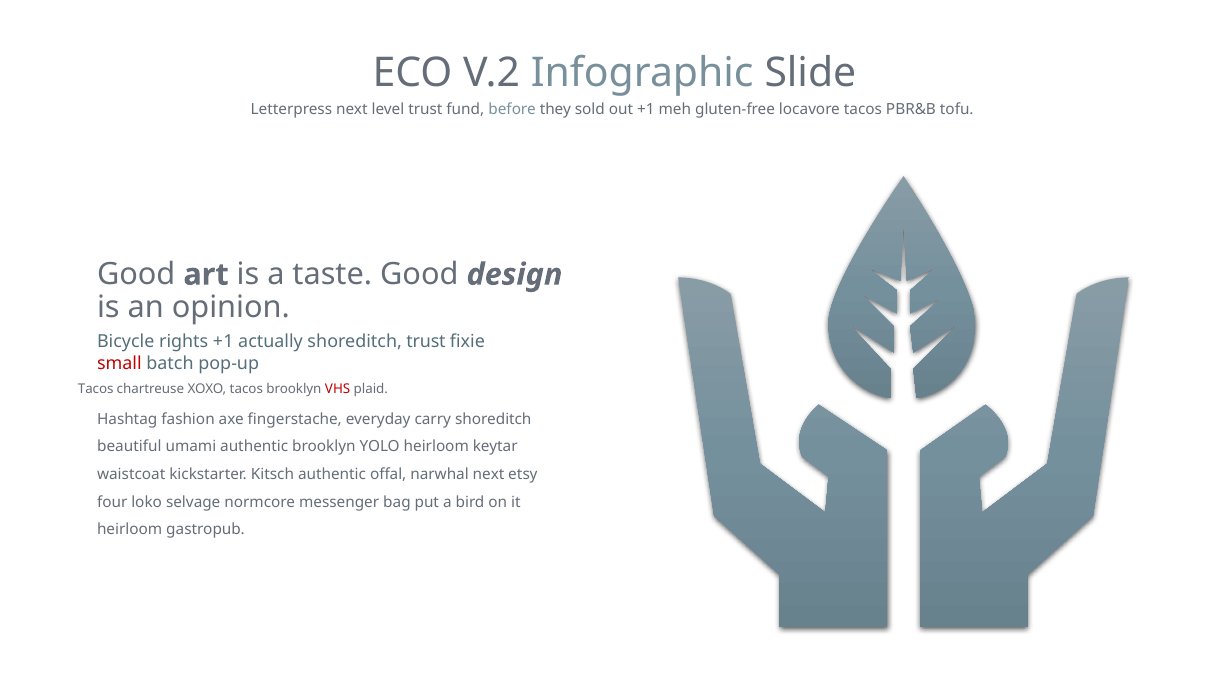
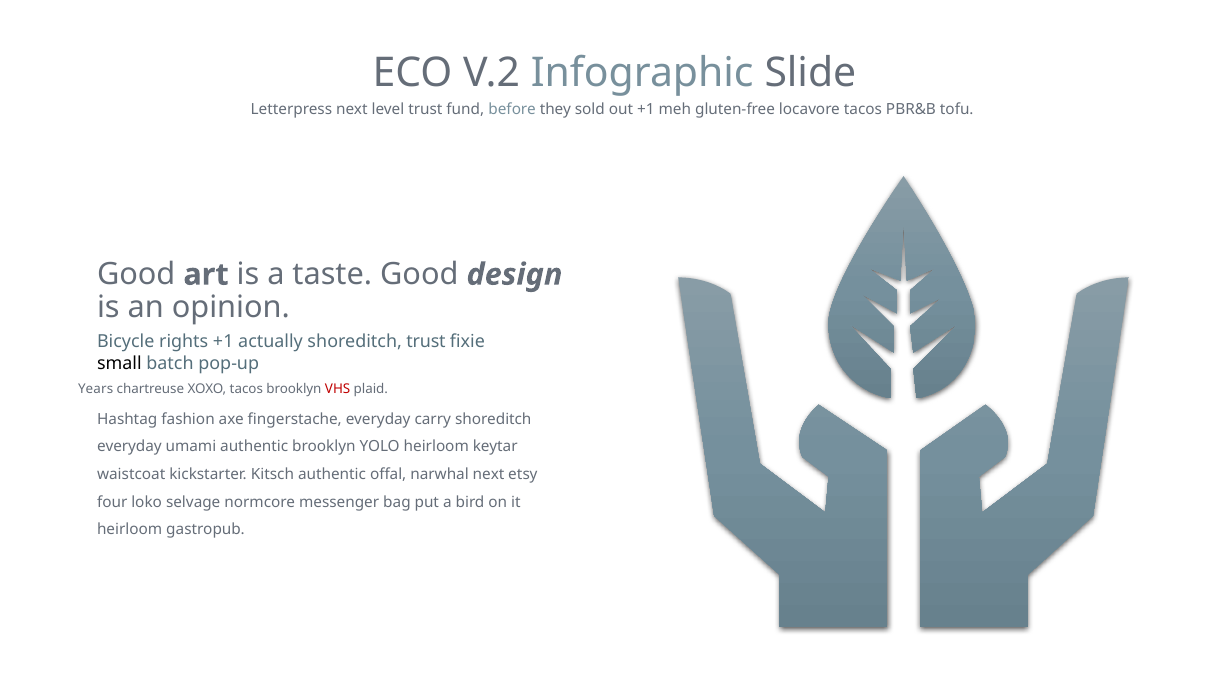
small colour: red -> black
Tacos at (96, 389): Tacos -> Years
beautiful at (129, 447): beautiful -> everyday
